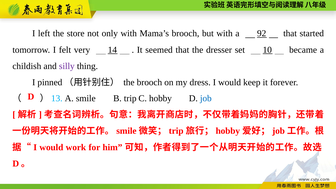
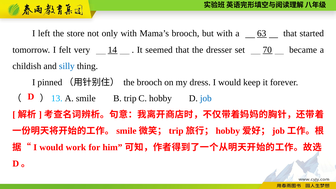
92: 92 -> 63
10: 10 -> 70
silly colour: purple -> blue
